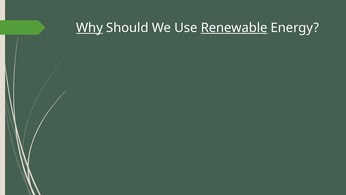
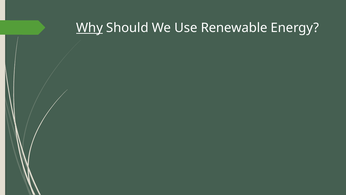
Renewable underline: present -> none
